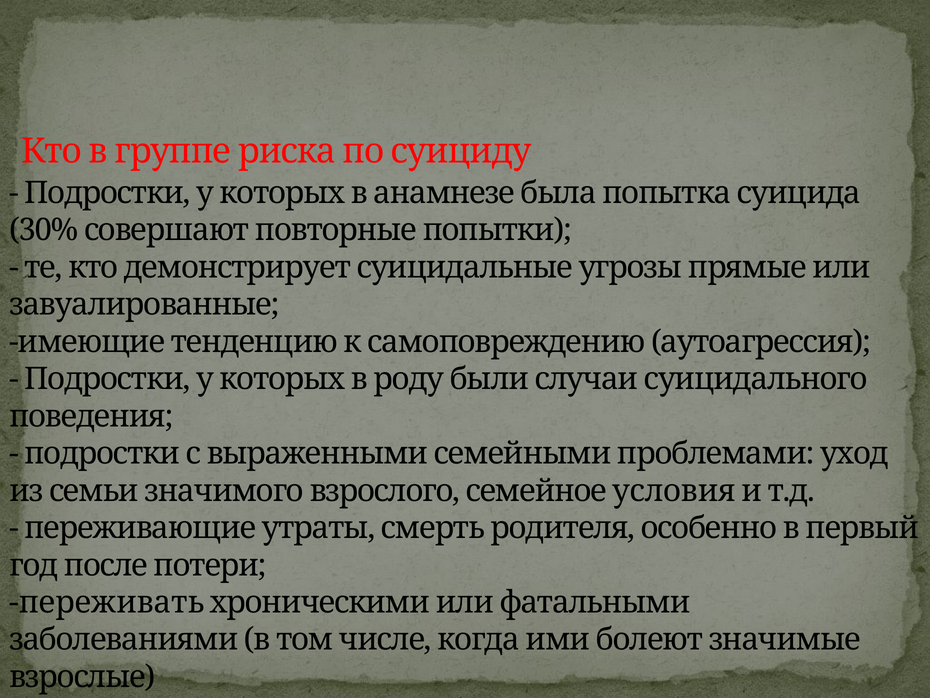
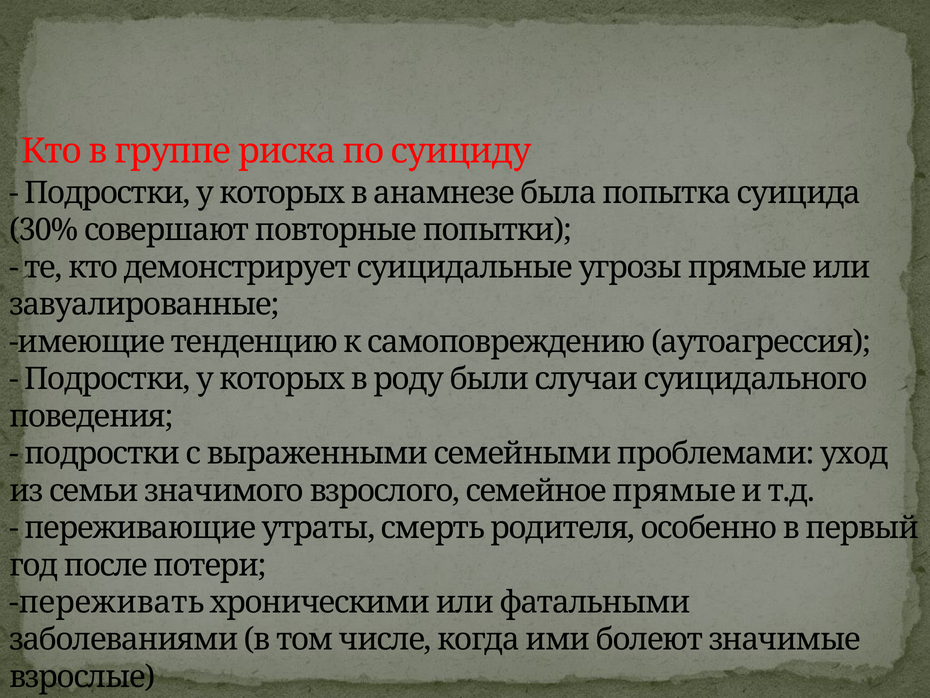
семейное условия: условия -> прямые
